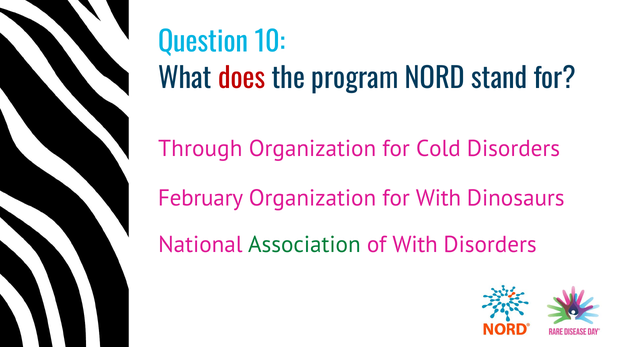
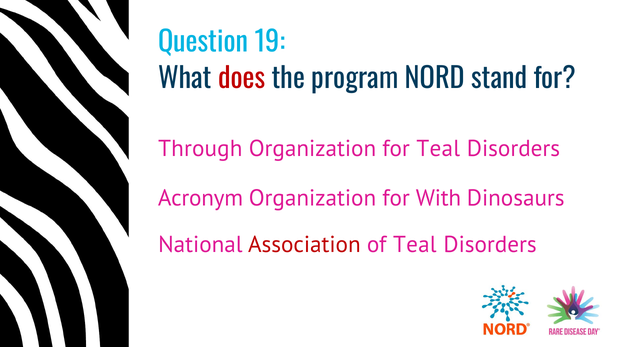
10: 10 -> 19
for Cold: Cold -> Teal
February: February -> Acronym
Association colour: green -> red
of With: With -> Teal
